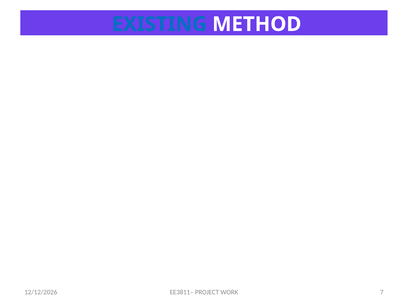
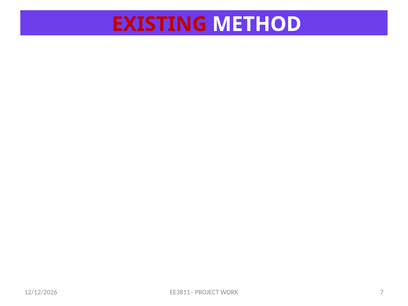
EXISTING colour: blue -> red
